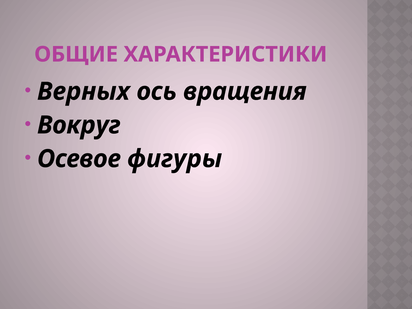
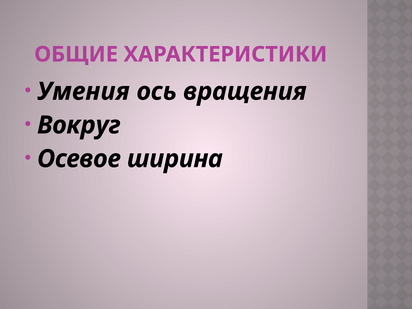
Верных: Верных -> Умения
фигуры: фигуры -> ширина
